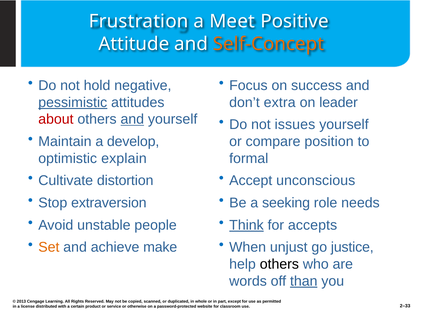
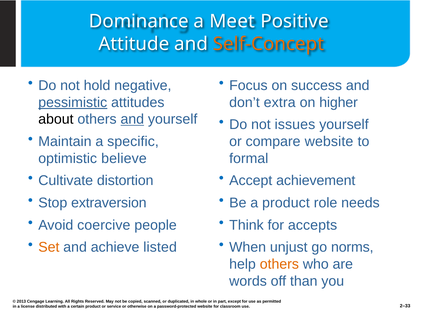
Frustration: Frustration -> Dominance
leader: leader -> higher
about colour: red -> black
develop: develop -> specific
compare position: position -> website
explain: explain -> believe
unconscious: unconscious -> achievement
a seeking: seeking -> product
unstable: unstable -> coercive
Think underline: present -> none
make: make -> listed
justice: justice -> norms
others at (279, 264) colour: black -> orange
than underline: present -> none
